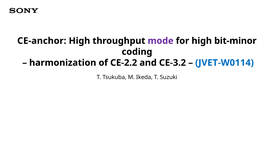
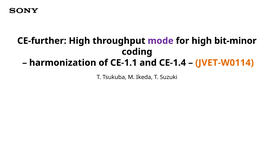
CE-anchor: CE-anchor -> CE-further
CE-2.2: CE-2.2 -> CE-1.1
CE-3.2: CE-3.2 -> CE-1.4
JVET-W0114 colour: blue -> orange
